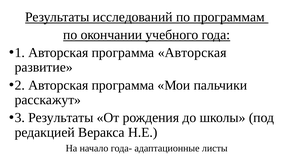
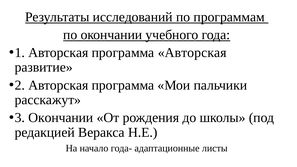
Результаты at (61, 118): Результаты -> Окончании
